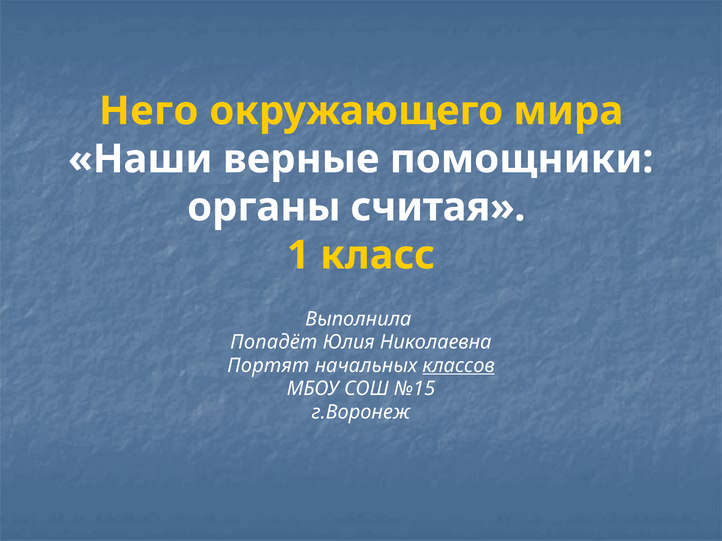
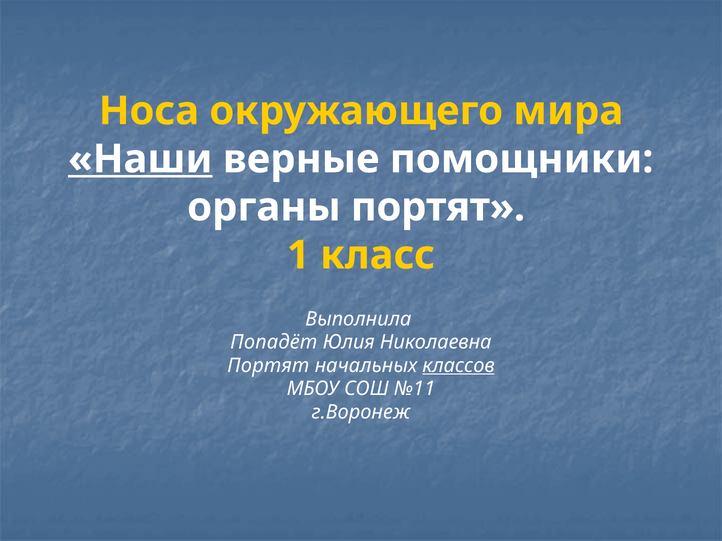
Него: Него -> Носа
Наши underline: none -> present
органы считая: считая -> портят
№15: №15 -> №11
